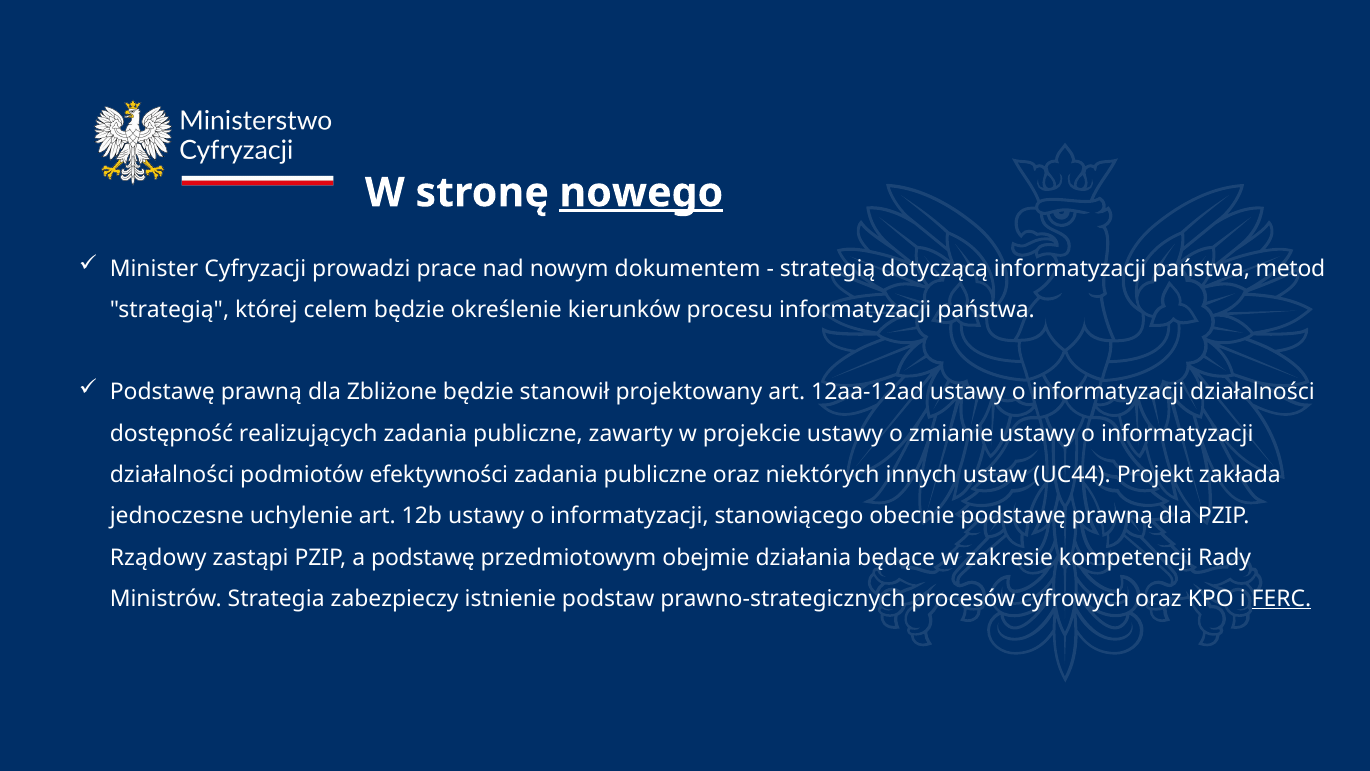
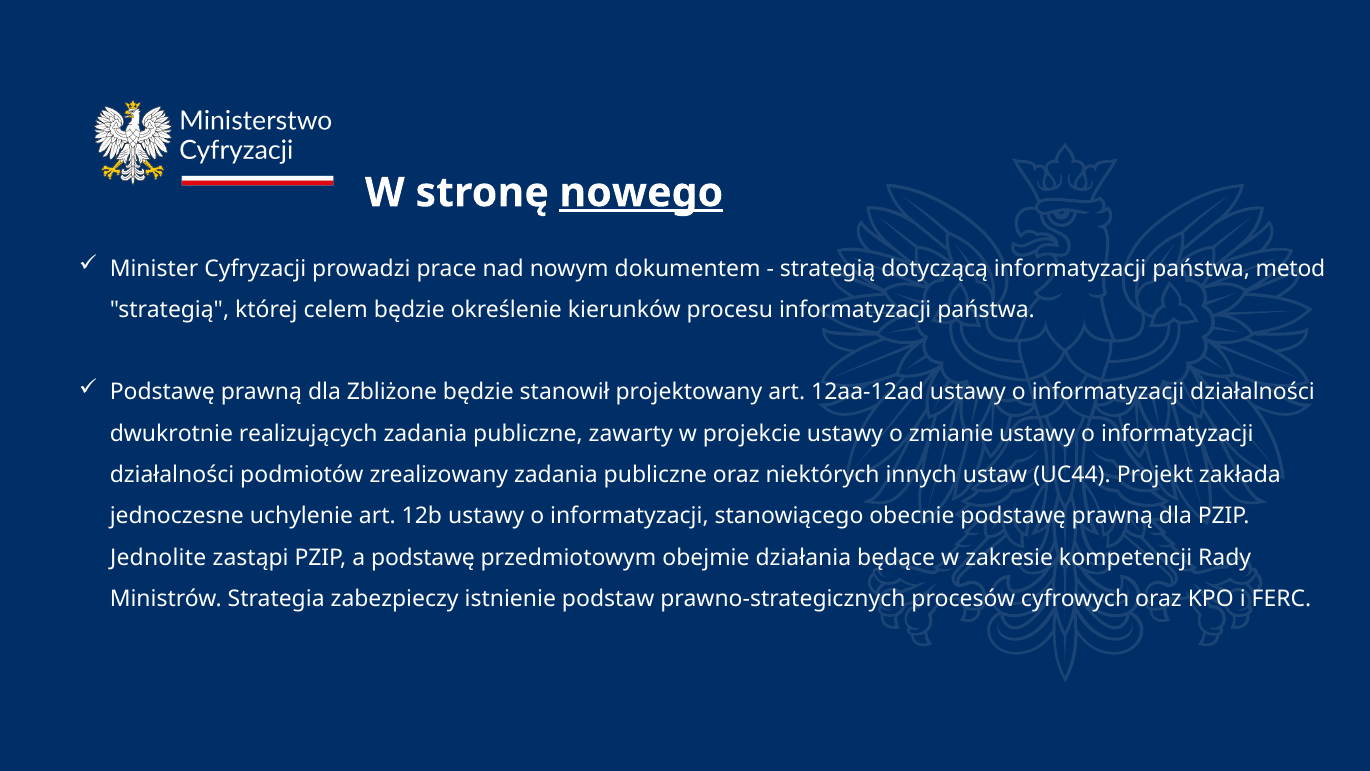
dostępność: dostępność -> dwukrotnie
efektywności: efektywności -> zrealizowany
Rządowy: Rządowy -> Jednolite
FERC underline: present -> none
